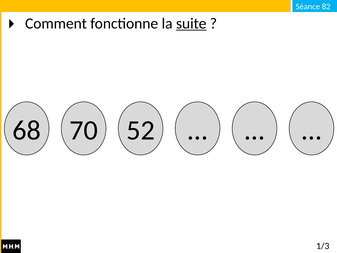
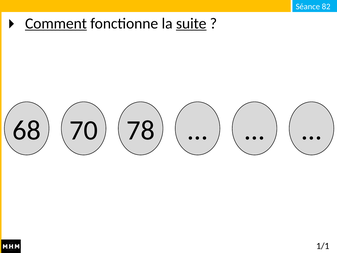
Comment underline: none -> present
52: 52 -> 78
1/3: 1/3 -> 1/1
